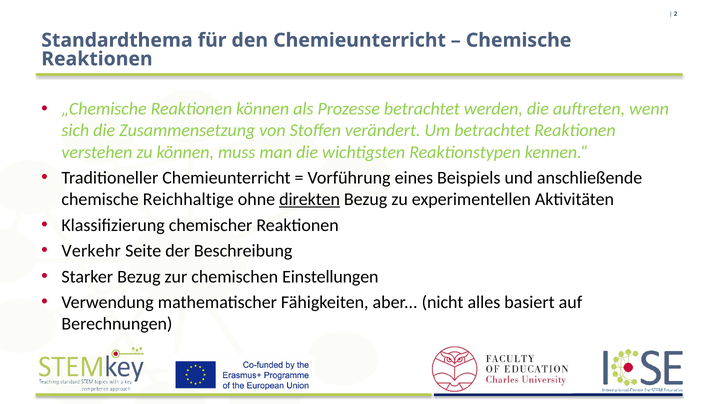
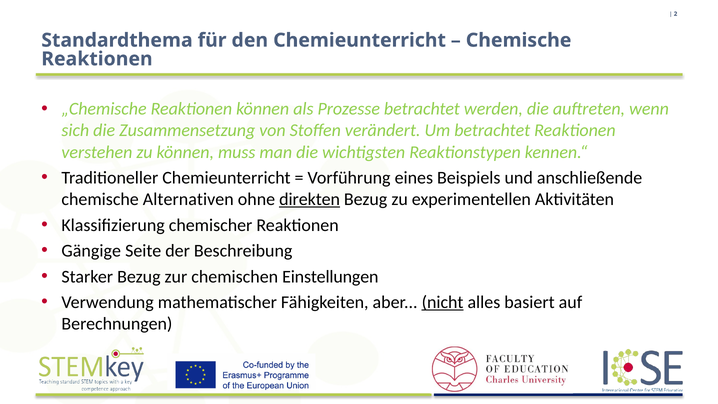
Reichhaltige: Reichhaltige -> Alternativen
Verkehr: Verkehr -> Gängige
nicht underline: none -> present
